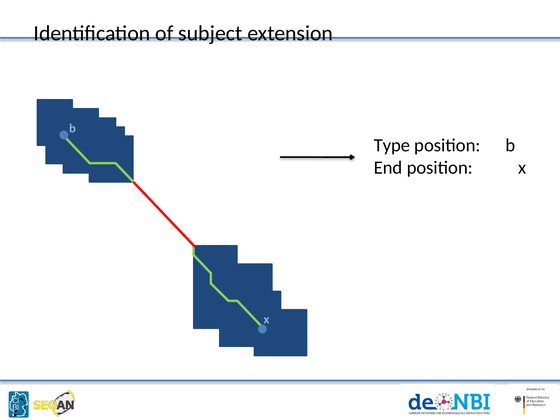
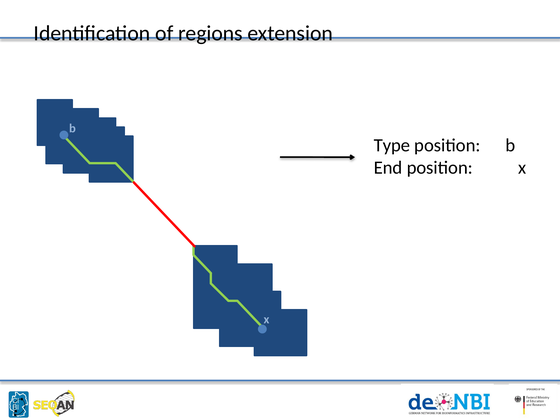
subject: subject -> regions
